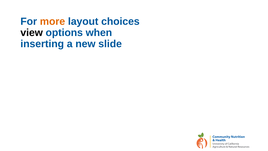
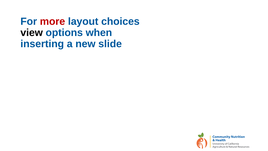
more colour: orange -> red
